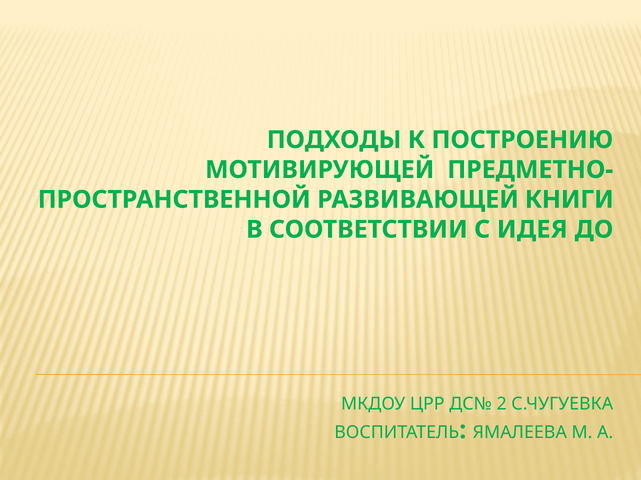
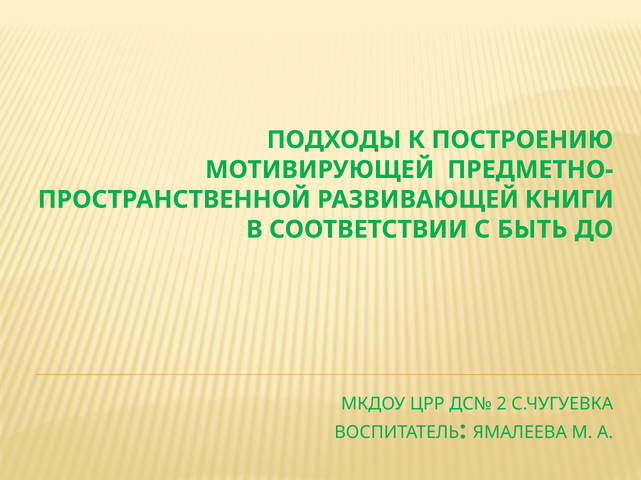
ИДЕЯ: ИДЕЯ -> БЫТЬ
